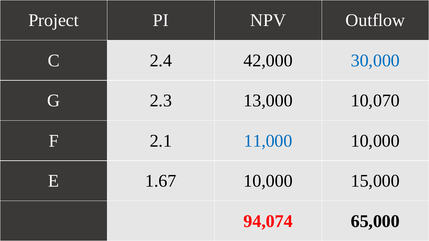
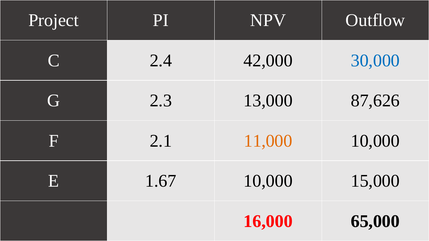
10,070: 10,070 -> 87,626
11,000 colour: blue -> orange
94,074: 94,074 -> 16,000
